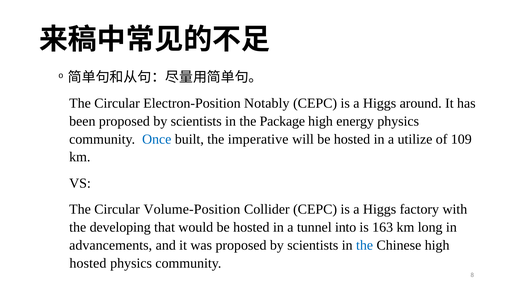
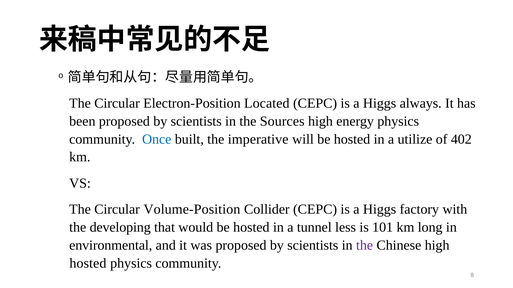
Notably: Notably -> Located
around: around -> always
Package: Package -> Sources
109: 109 -> 402
into: into -> less
163: 163 -> 101
advancements: advancements -> environmental
the at (365, 246) colour: blue -> purple
